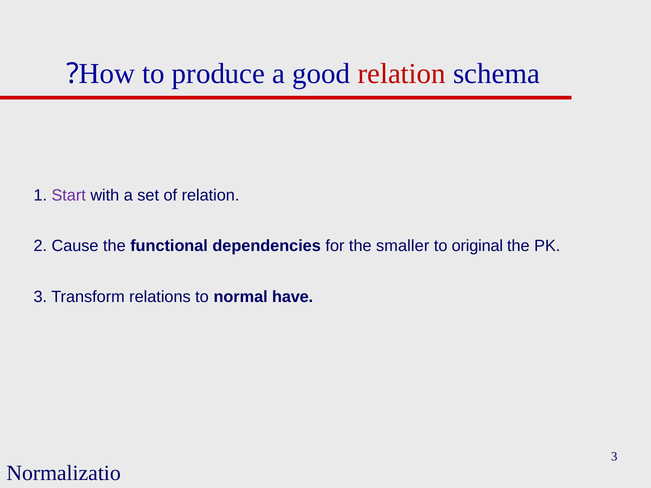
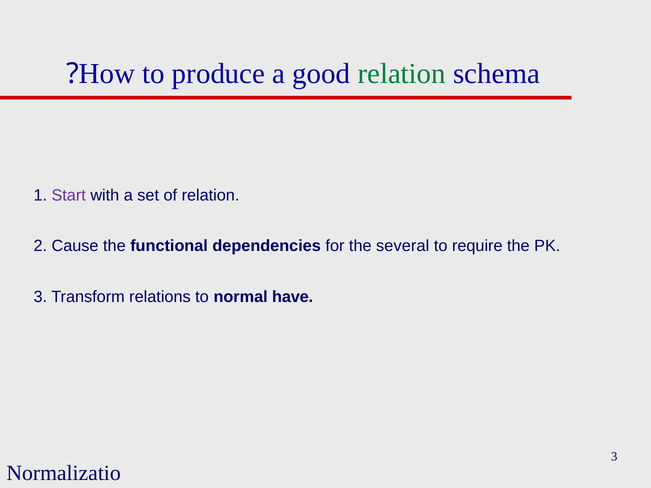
relation at (402, 74) colour: red -> green
smaller: smaller -> several
original: original -> require
